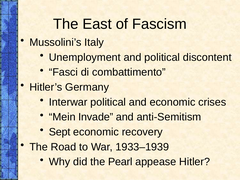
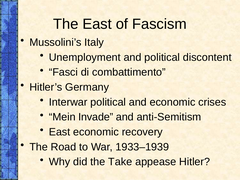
Sept at (60, 132): Sept -> East
Pearl: Pearl -> Take
